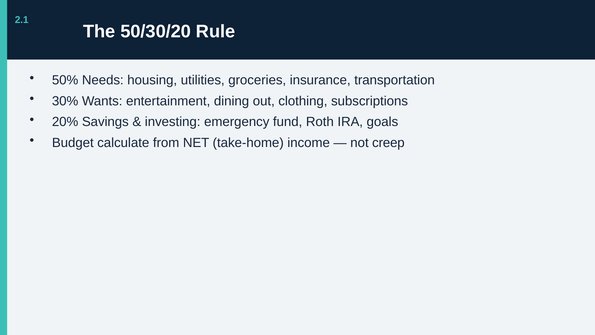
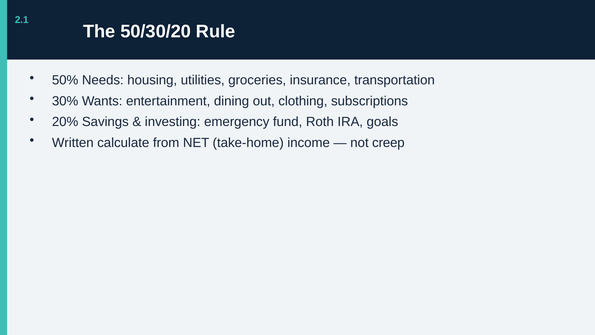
Budget: Budget -> Written
